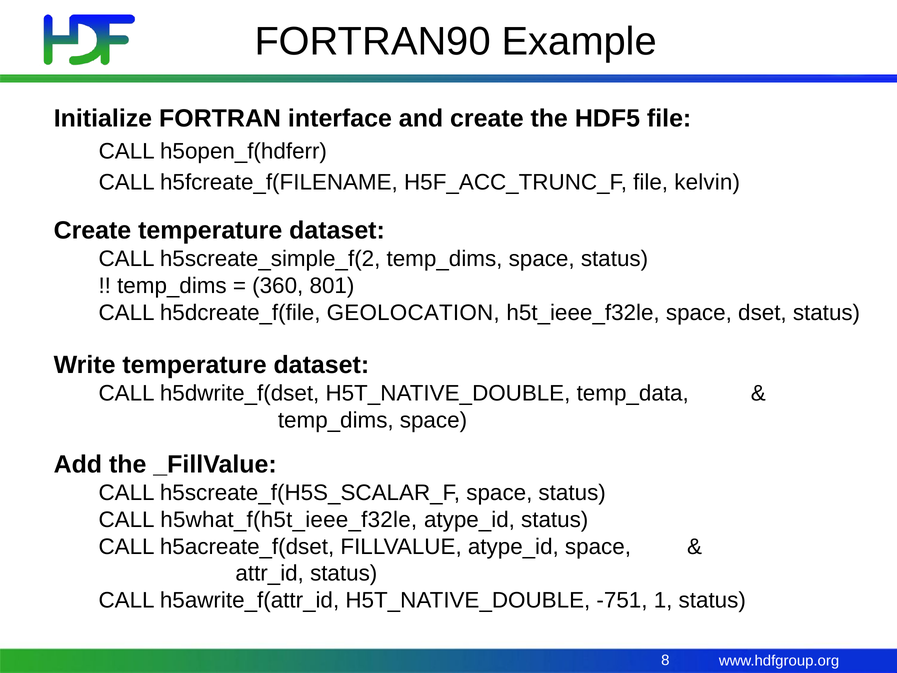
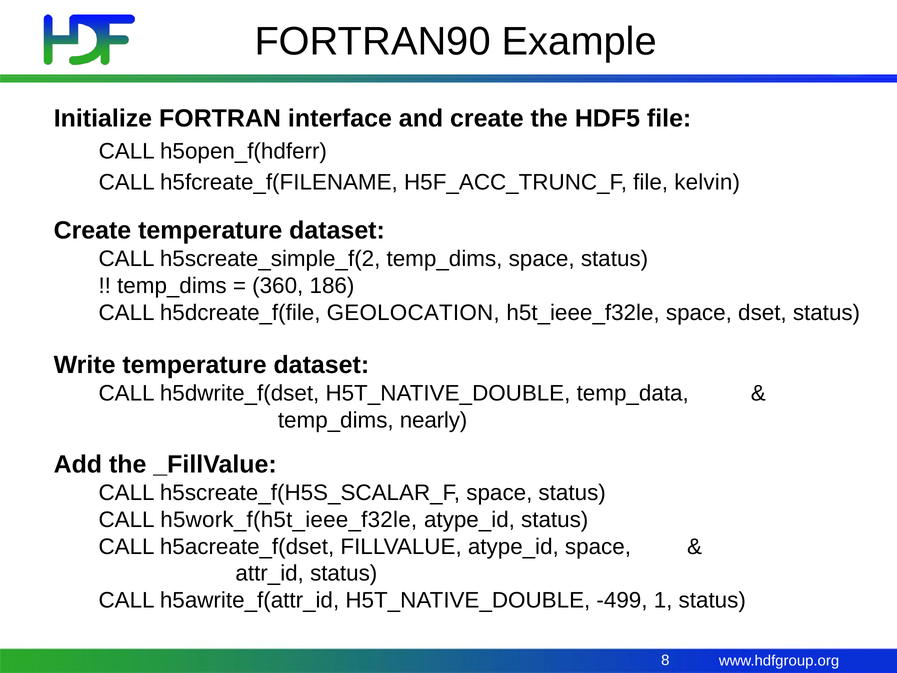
801: 801 -> 186
space at (433, 420): space -> nearly
h5what_f(h5t_ieee_f32le: h5what_f(h5t_ieee_f32le -> h5work_f(h5t_ieee_f32le
-751: -751 -> -499
